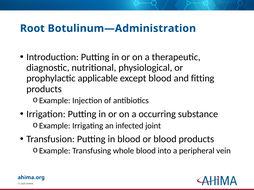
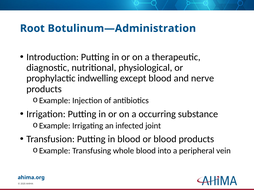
applicable: applicable -> indwelling
fitting: fitting -> nerve
